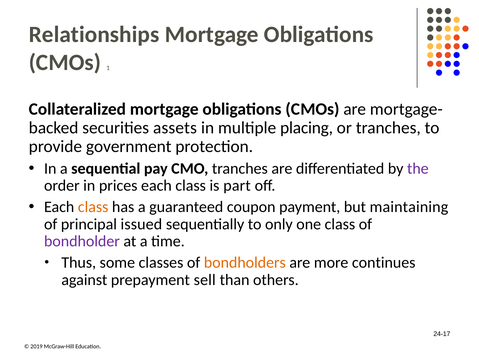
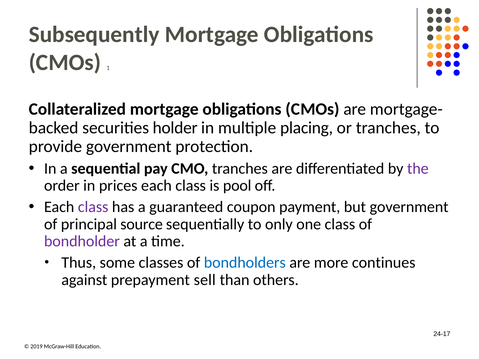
Relationships: Relationships -> Subsequently
assets: assets -> holder
part: part -> pool
class at (93, 207) colour: orange -> purple
but maintaining: maintaining -> government
issued: issued -> source
bondholders colour: orange -> blue
